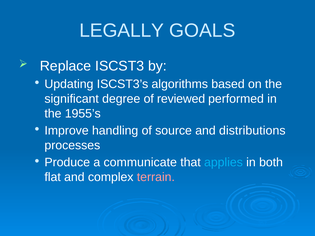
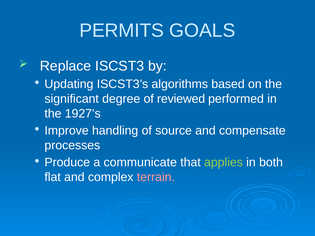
LEGALLY: LEGALLY -> PERMITS
1955’s: 1955’s -> 1927’s
distributions: distributions -> compensate
applies colour: light blue -> light green
